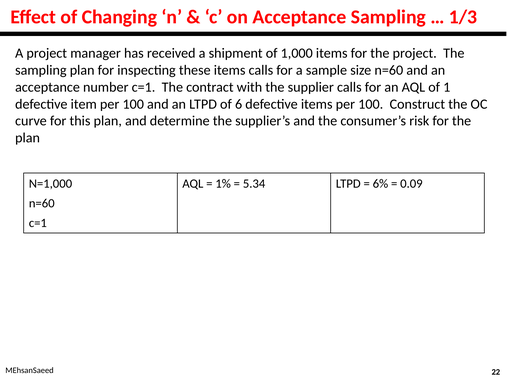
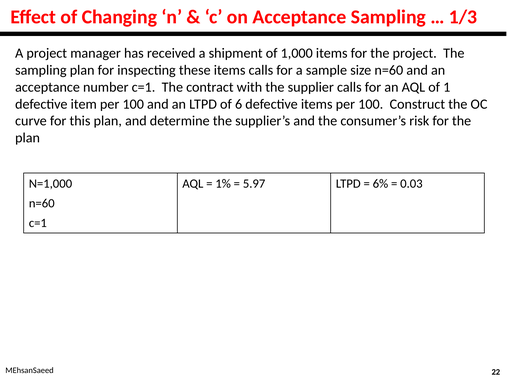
5.34: 5.34 -> 5.97
0.09: 0.09 -> 0.03
